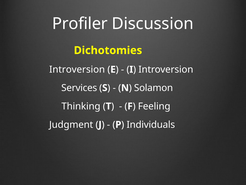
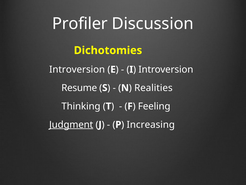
Services: Services -> Resume
Solamon: Solamon -> Realities
Judgment underline: none -> present
Individuals: Individuals -> Increasing
